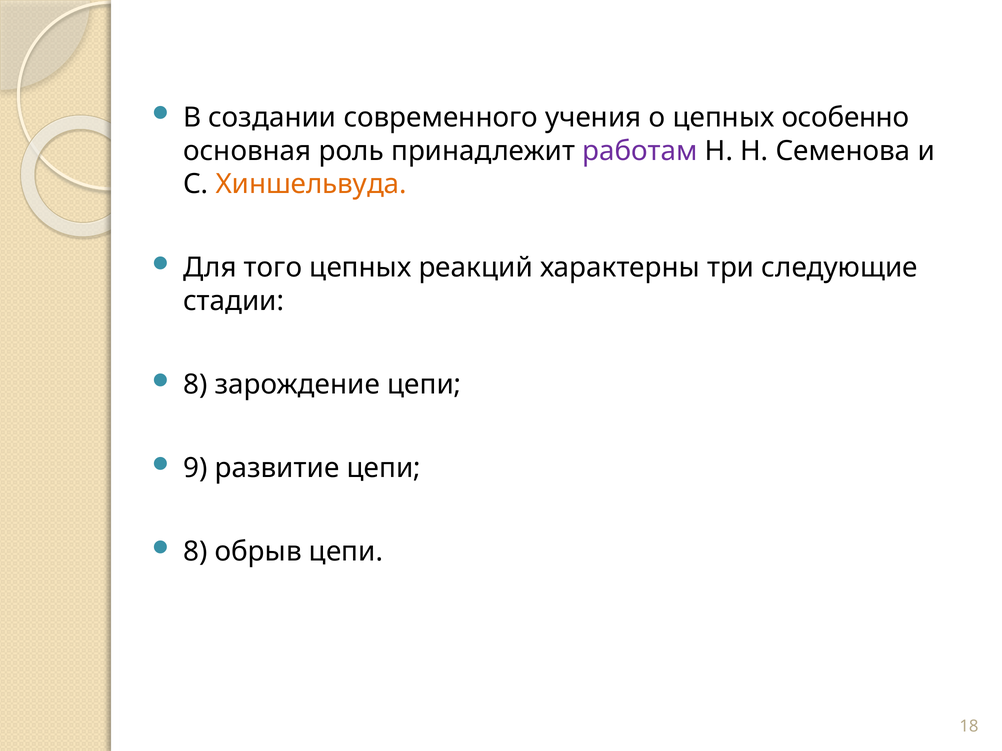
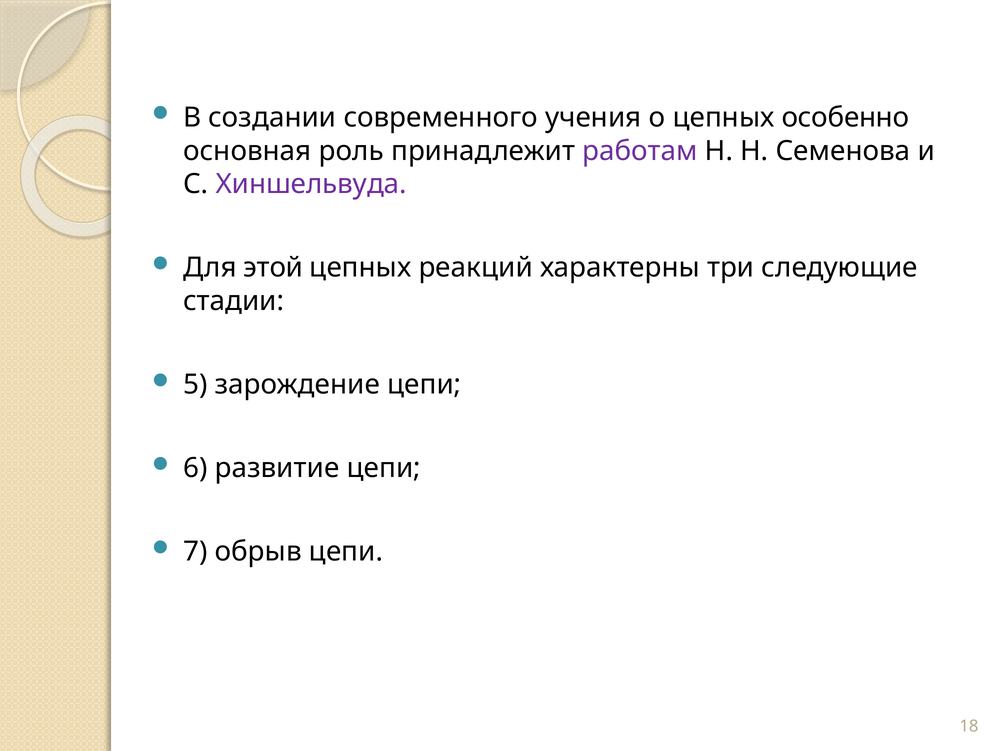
Хиншельвуда colour: orange -> purple
того: того -> этой
8 at (195, 385): 8 -> 5
9: 9 -> 6
8 at (195, 552): 8 -> 7
